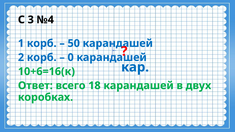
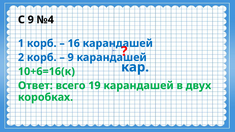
С 3: 3 -> 9
50: 50 -> 16
0 at (71, 57): 0 -> 9
18: 18 -> 19
